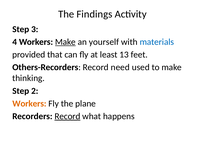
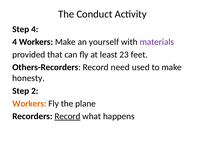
Findings: Findings -> Conduct
Step 3: 3 -> 4
Make at (65, 42) underline: present -> none
materials colour: blue -> purple
13: 13 -> 23
thinking: thinking -> honesty
